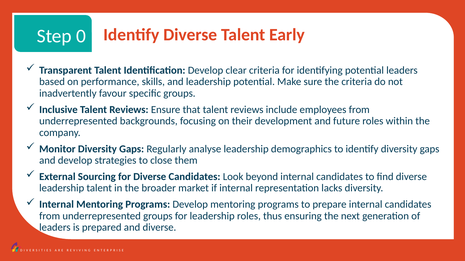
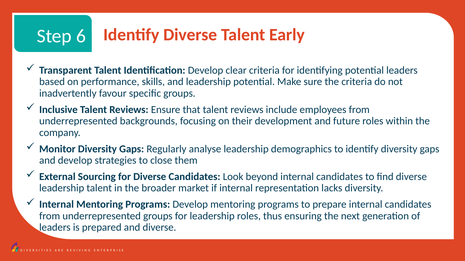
0: 0 -> 6
